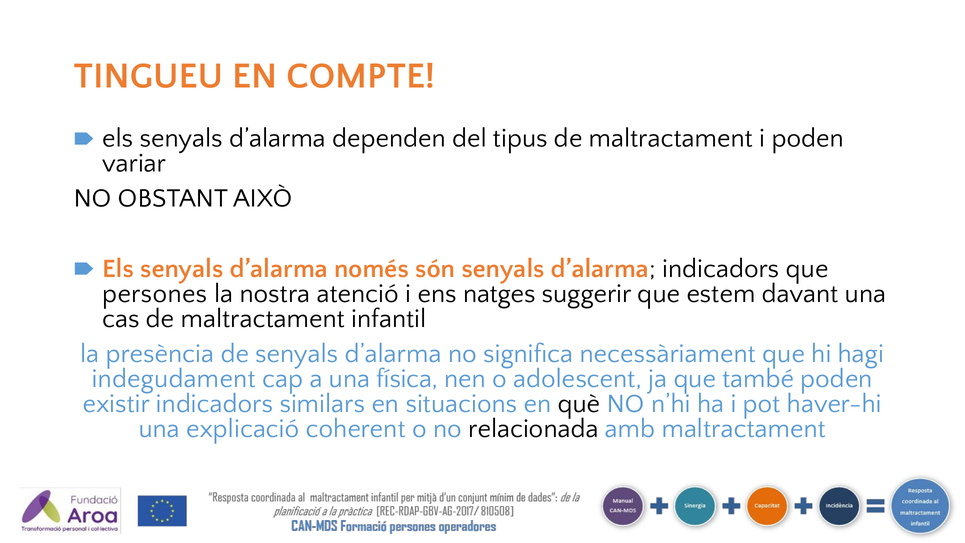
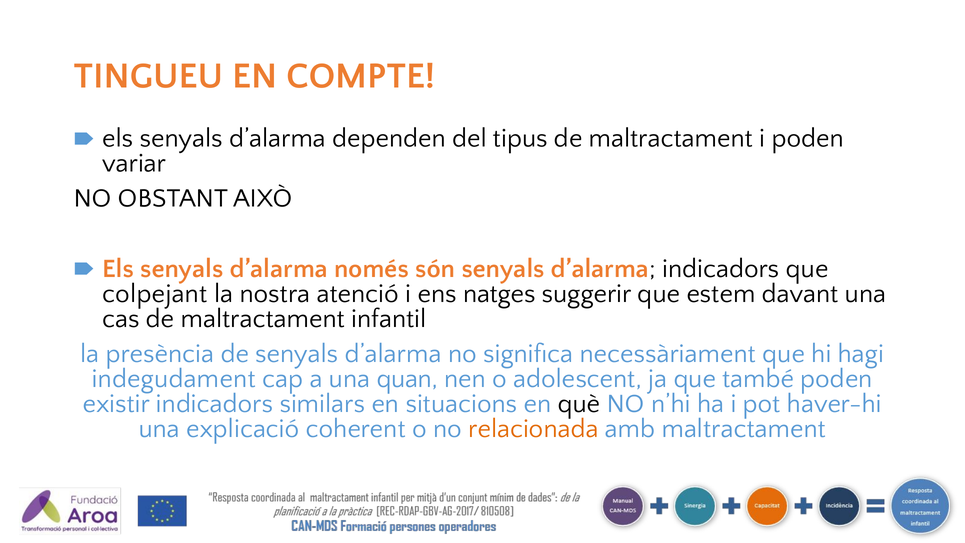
persones: persones -> colpejant
física: física -> quan
relacionada colour: black -> orange
